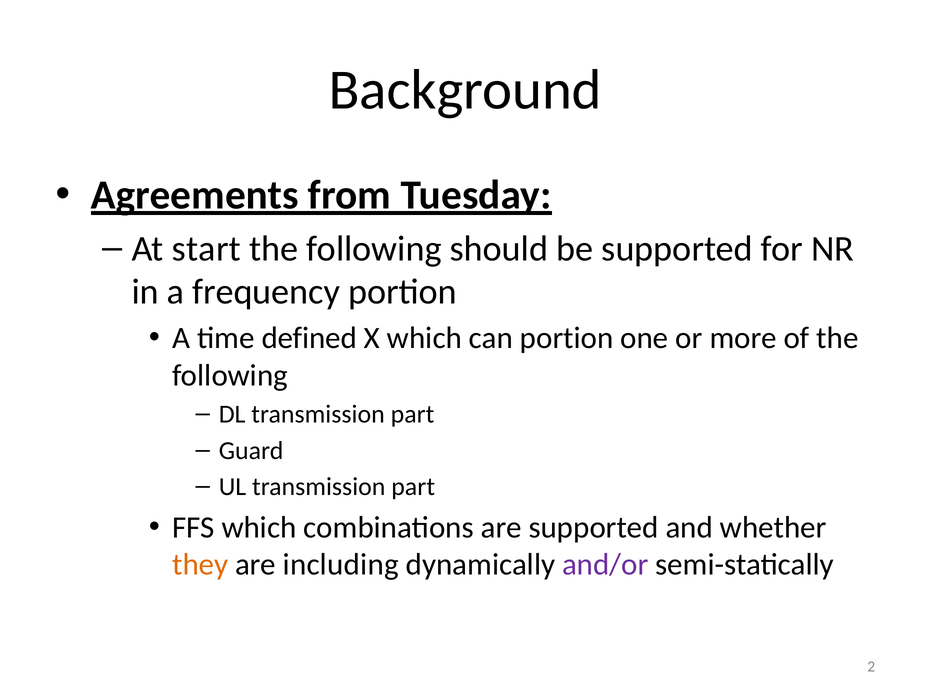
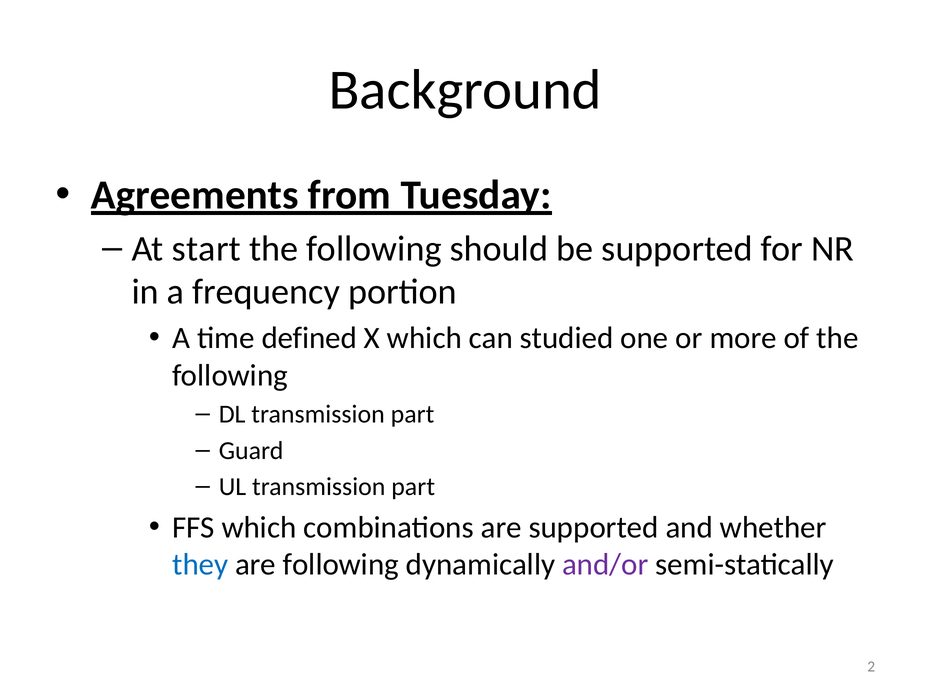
can portion: portion -> studied
they colour: orange -> blue
are including: including -> following
